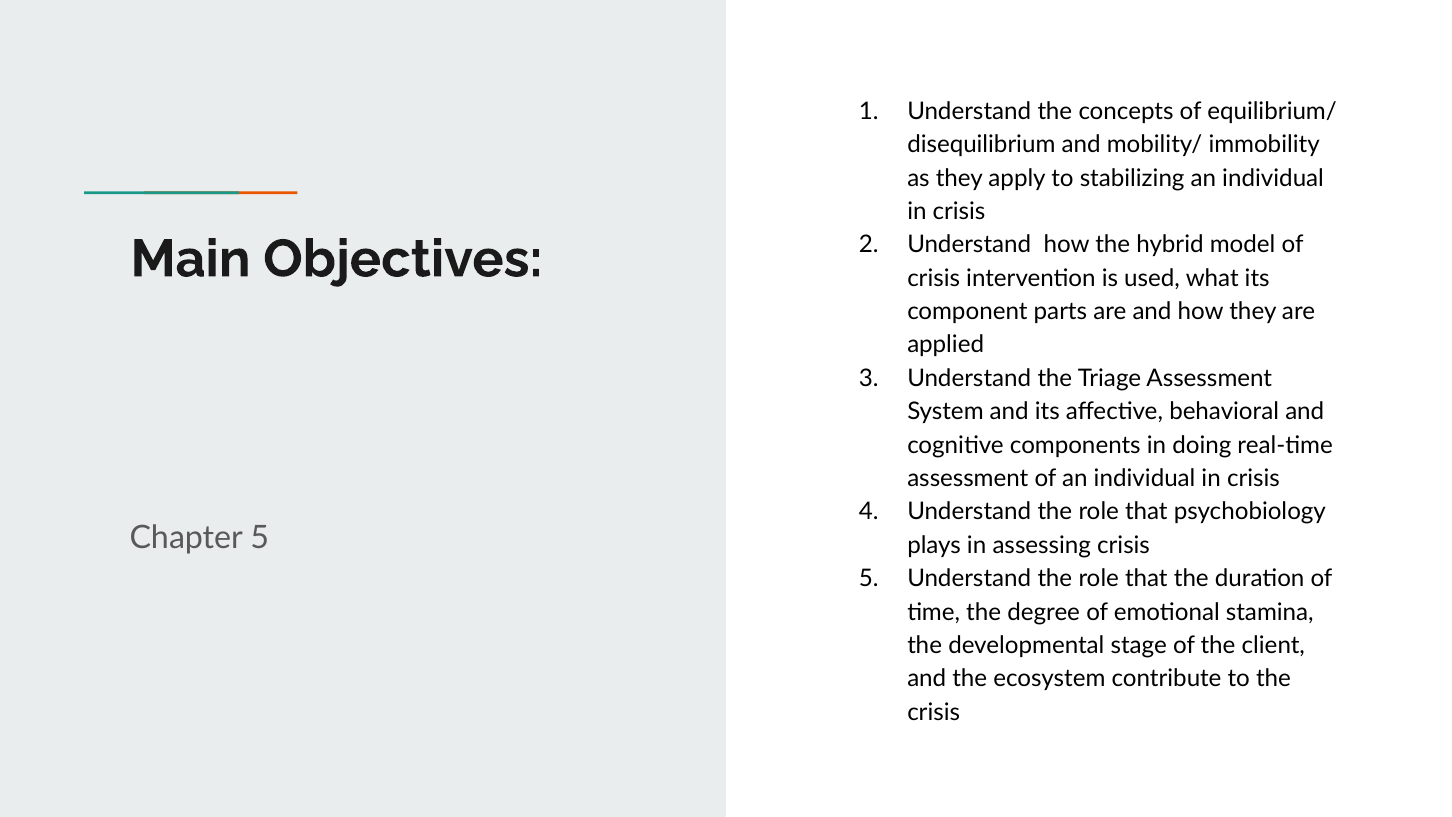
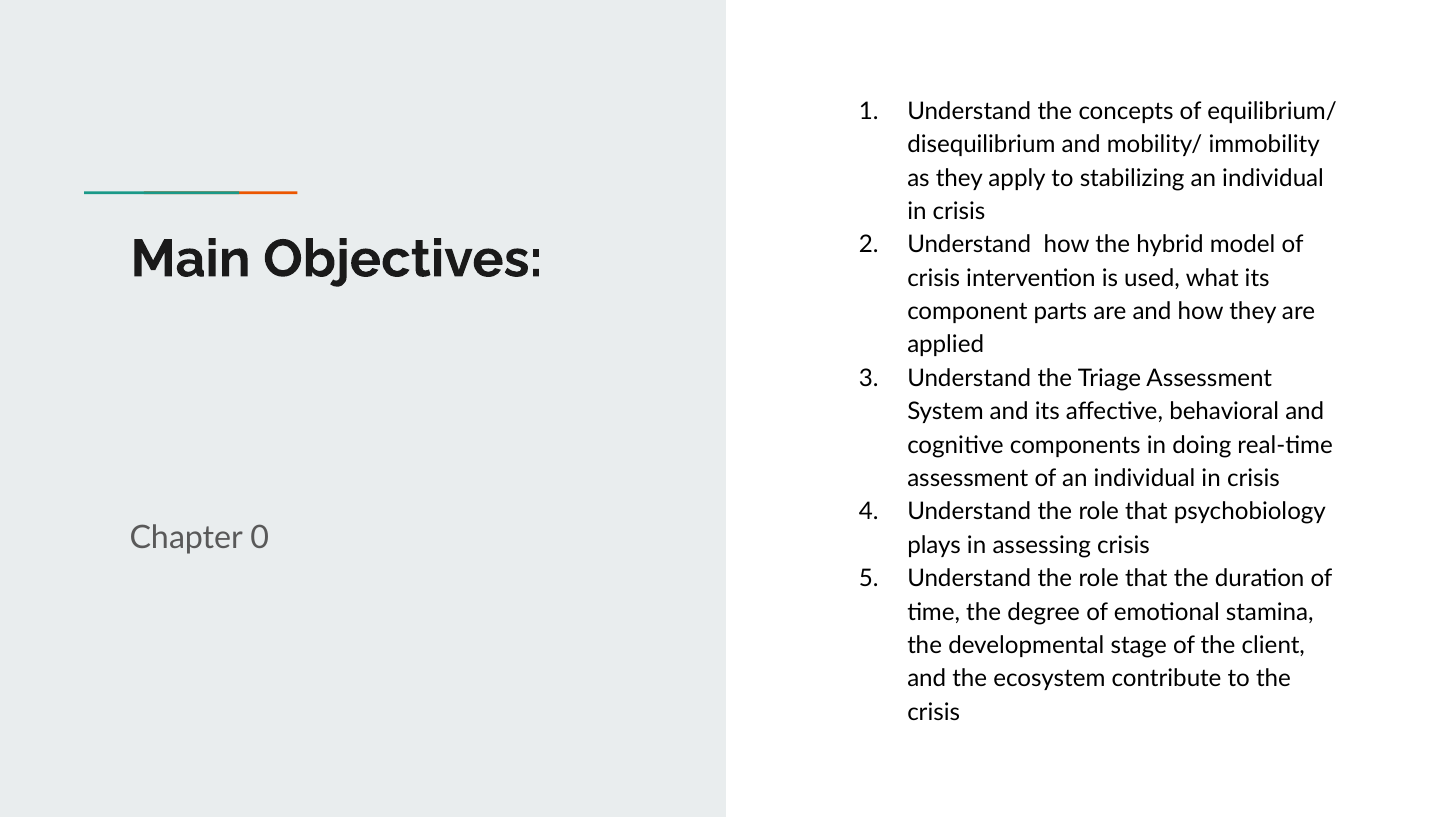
Chapter 5: 5 -> 0
